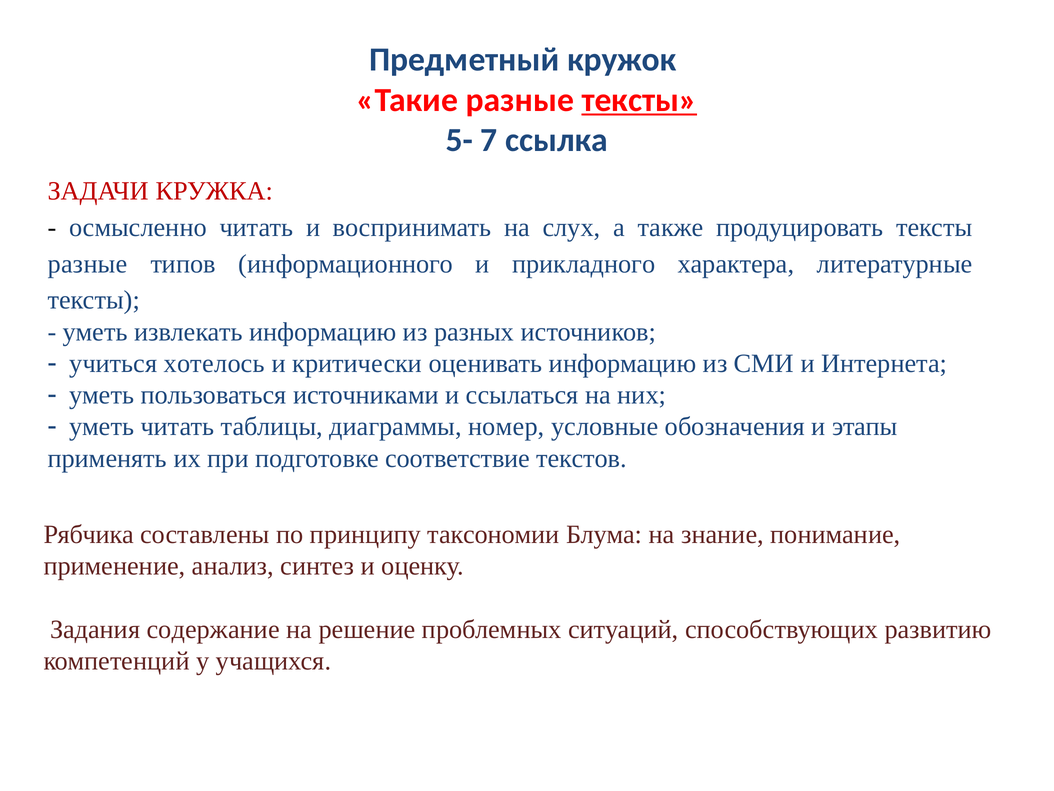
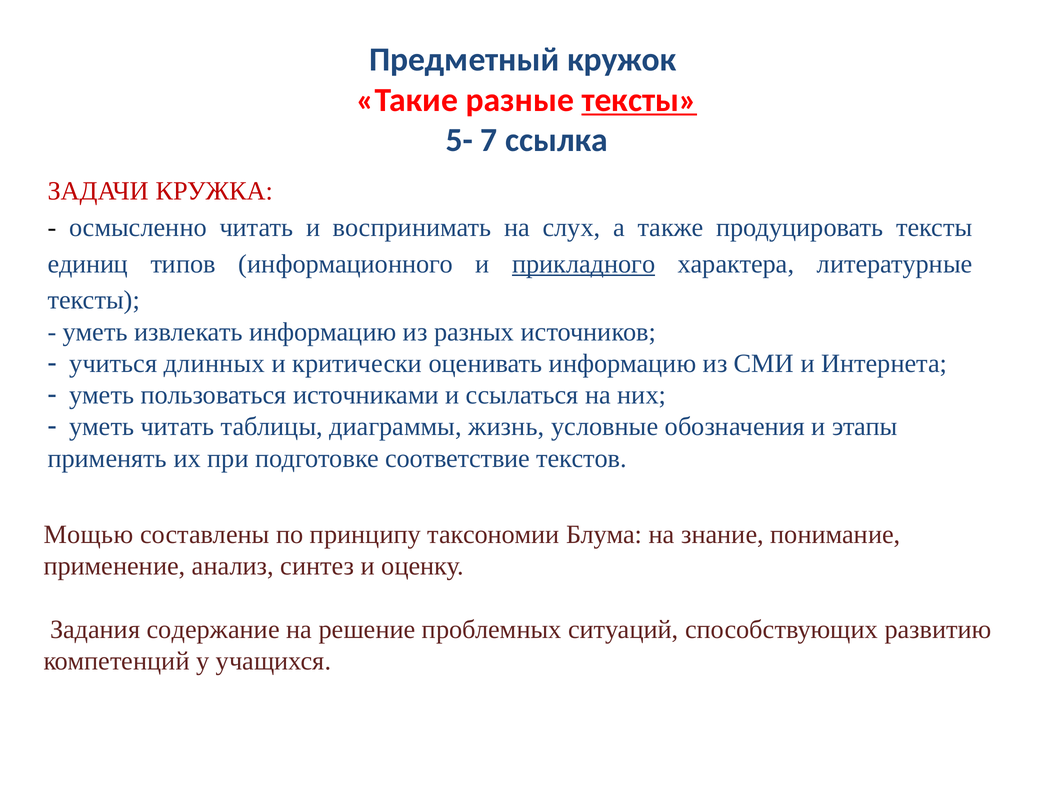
разные at (88, 264): разные -> единиц
прикладного underline: none -> present
хотелось: хотелось -> длинных
номер: номер -> жизнь
Рябчика: Рябчика -> Мощью
